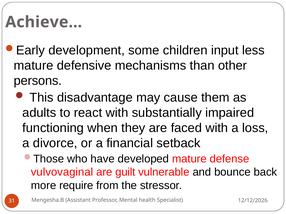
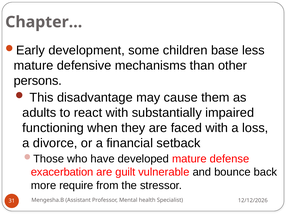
Achieve…: Achieve… -> Chapter…
input: input -> base
vulvovaginal: vulvovaginal -> exacerbation
